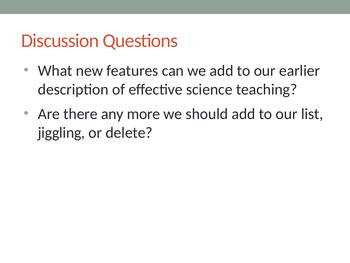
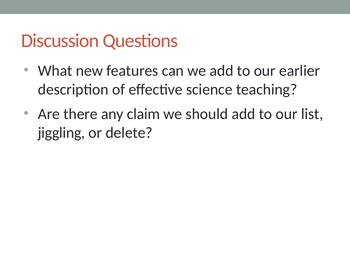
more: more -> claim
